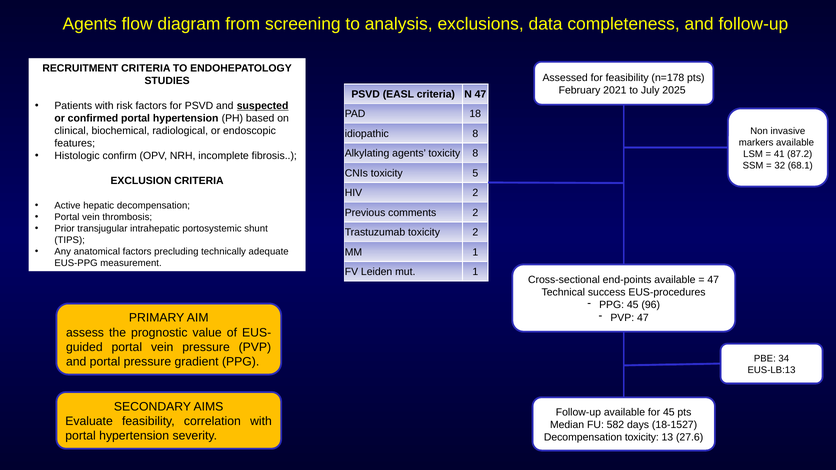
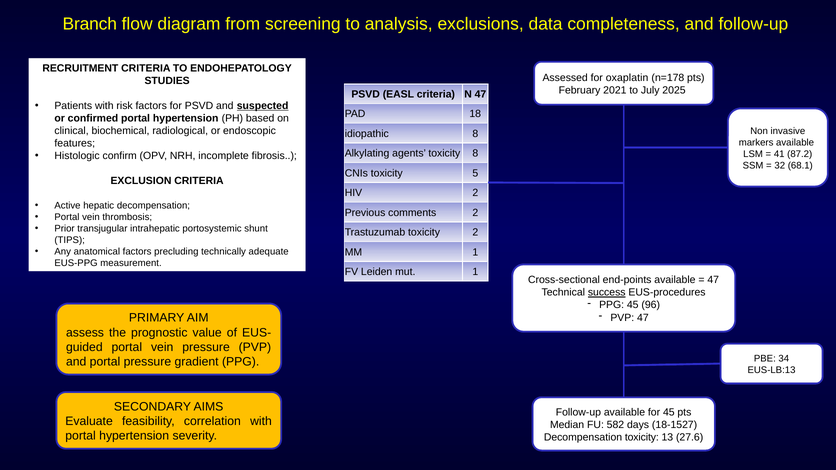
Agents at (90, 24): Agents -> Branch
for feasibility: feasibility -> oxaplatin
success underline: none -> present
